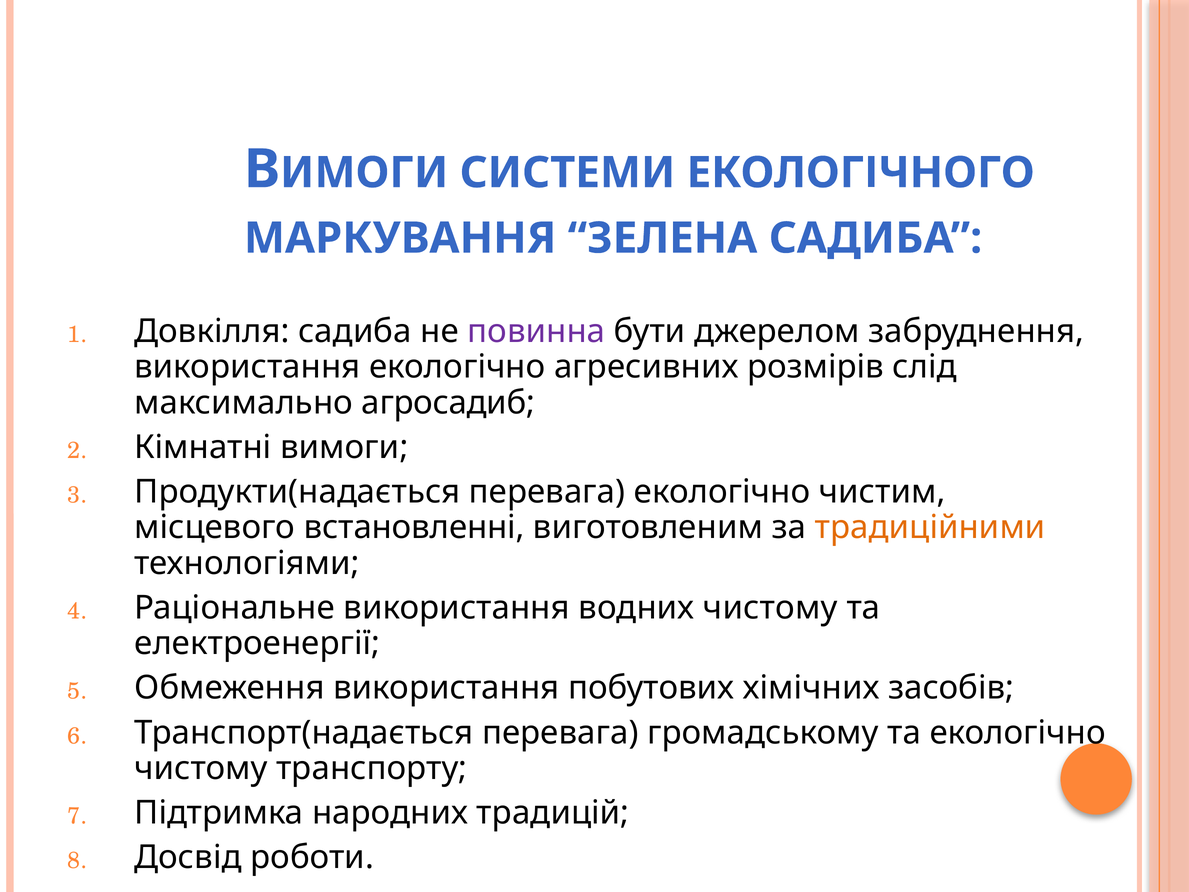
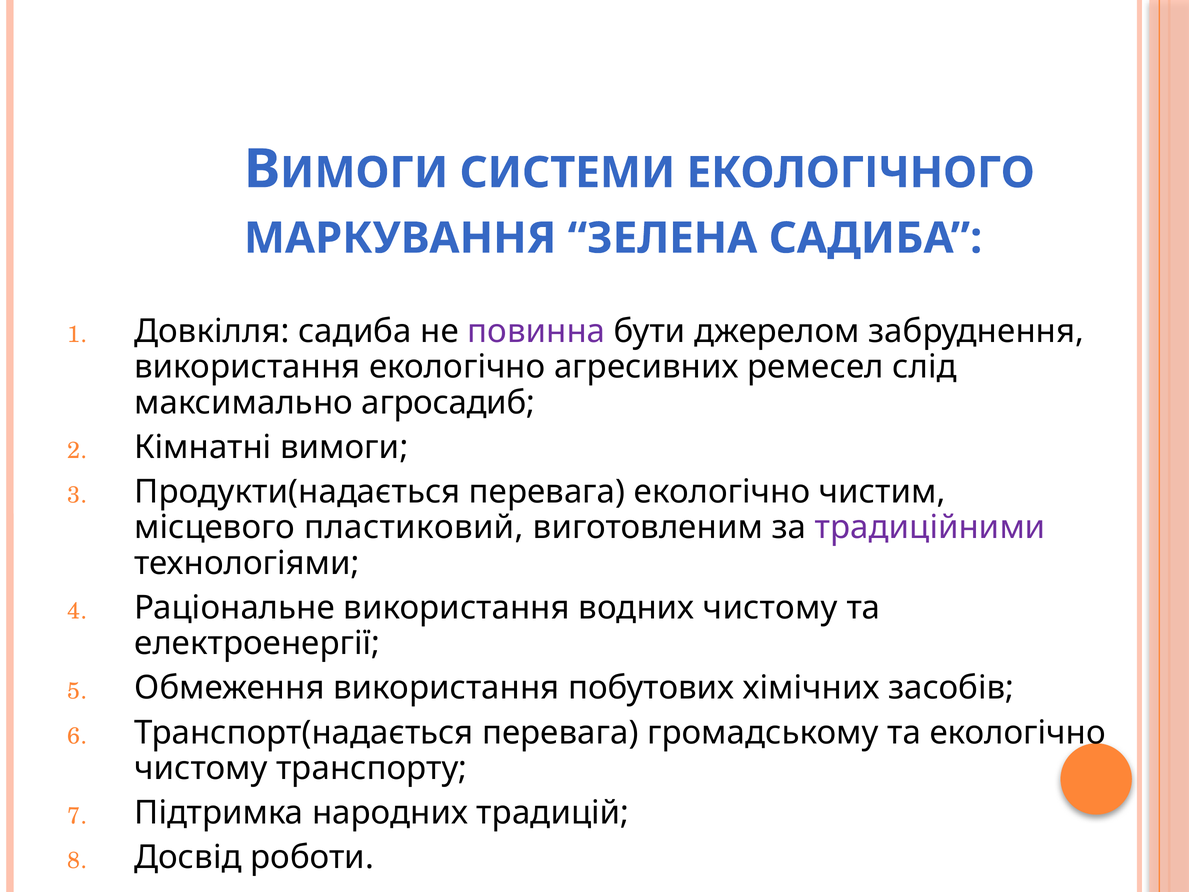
розмірів: розмірів -> ремесел
встановленні: встановленні -> пластиковий
традиційними colour: orange -> purple
